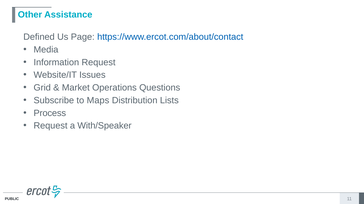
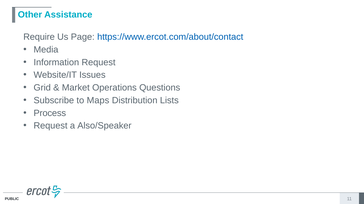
Defined: Defined -> Require
With/Speaker: With/Speaker -> Also/Speaker
